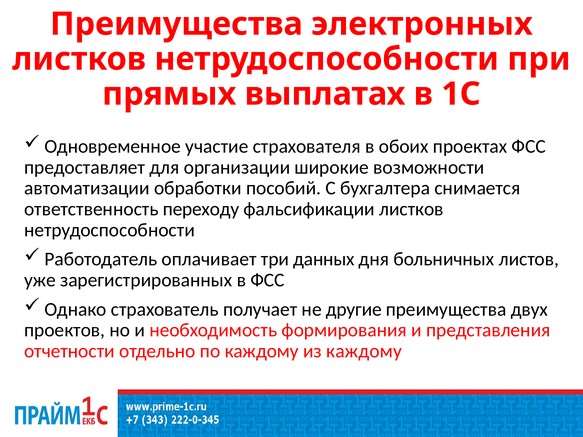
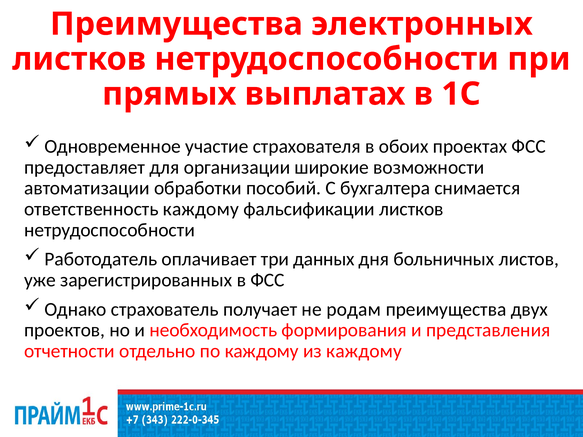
ответственность переходу: переходу -> каждому
другие: другие -> родам
